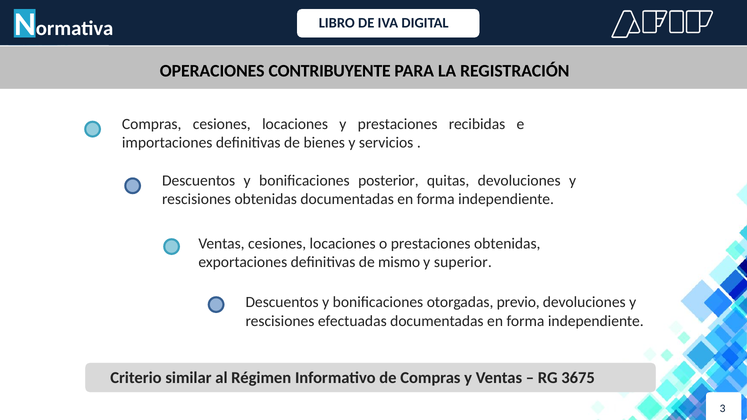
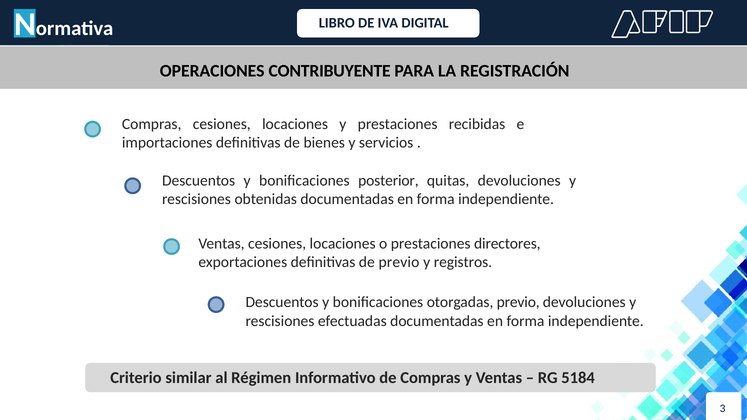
prestaciones obtenidas: obtenidas -> directores
de mismo: mismo -> previo
superior: superior -> registros
3675: 3675 -> 5184
